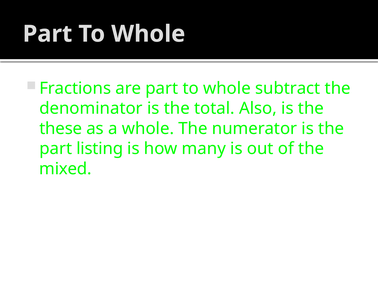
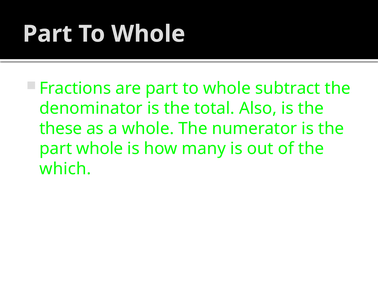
part listing: listing -> whole
mixed: mixed -> which
